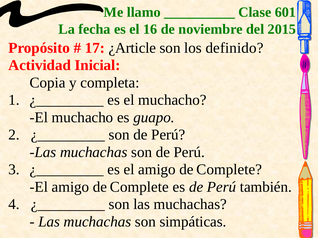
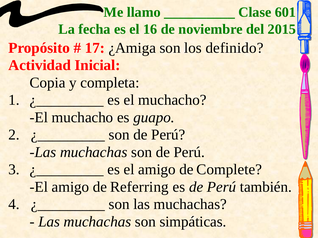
¿Article: ¿Article -> ¿Amiga
Complete at (139, 187): Complete -> Referring
